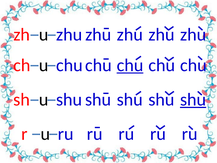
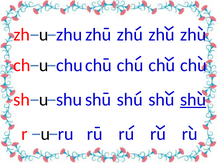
chu at (130, 65) underline: present -> none
